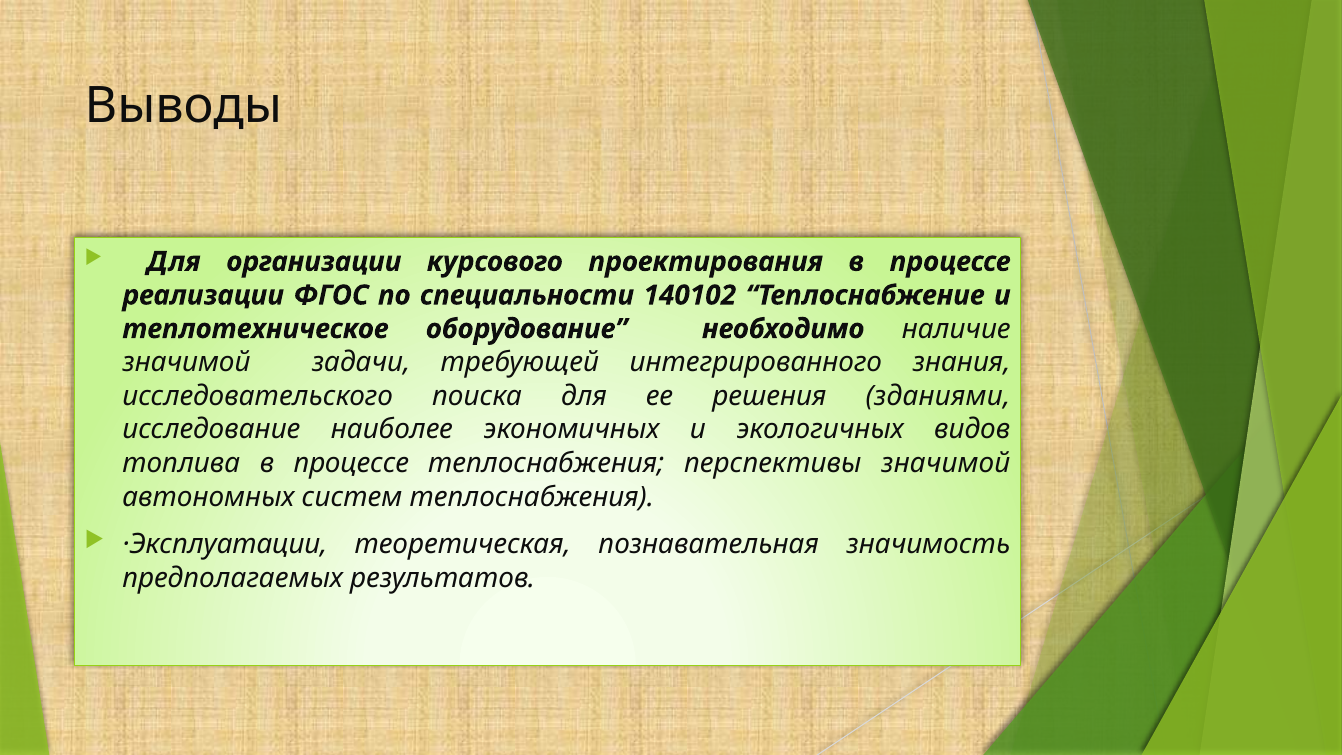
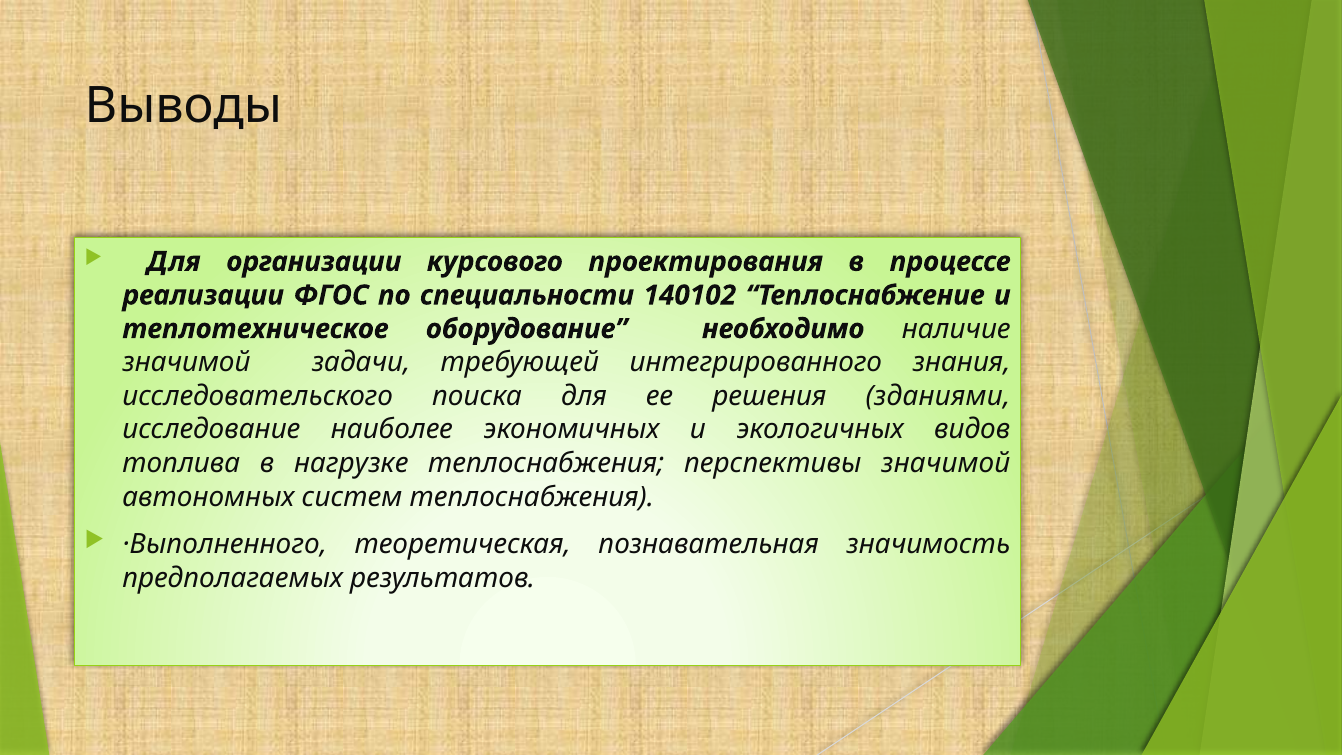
топлива в процессе: процессе -> нагрузке
·Эксплуатации: ·Эксплуатации -> ·Выполненного
